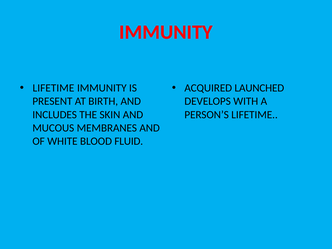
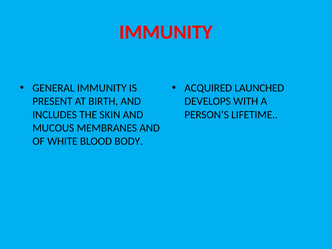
LIFETIME at (53, 88): LIFETIME -> GENERAL
FLUID: FLUID -> BODY
